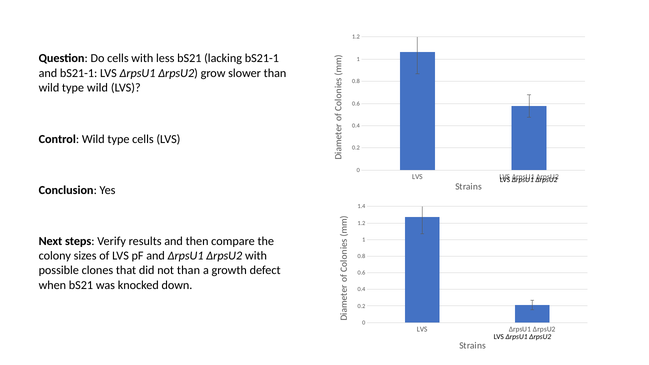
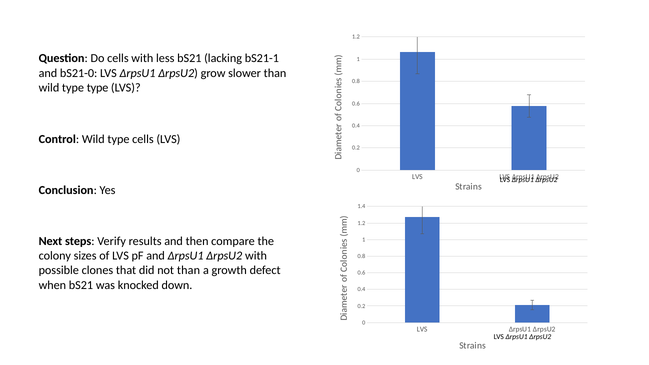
and bS21-1: bS21-1 -> bS21-0
type wild: wild -> type
